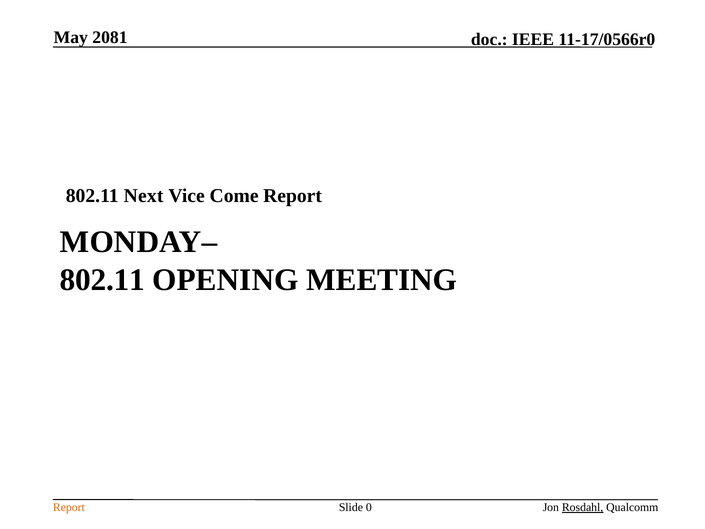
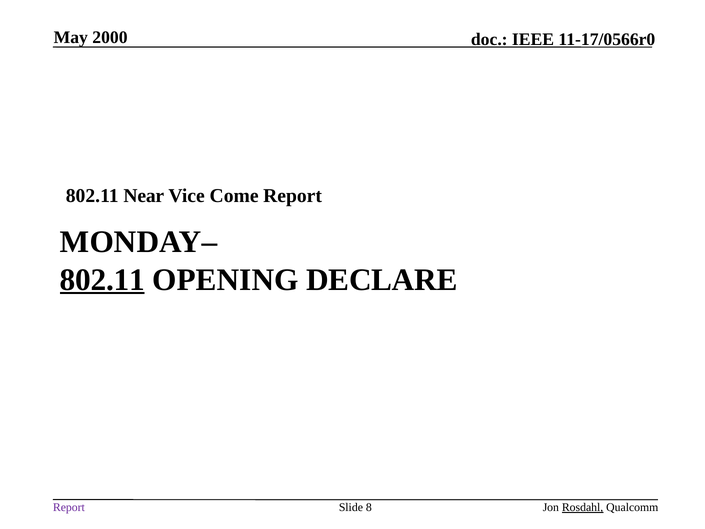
2081: 2081 -> 2000
Next: Next -> Near
802.11 at (102, 280) underline: none -> present
MEETING: MEETING -> DECLARE
Report at (69, 507) colour: orange -> purple
0: 0 -> 8
